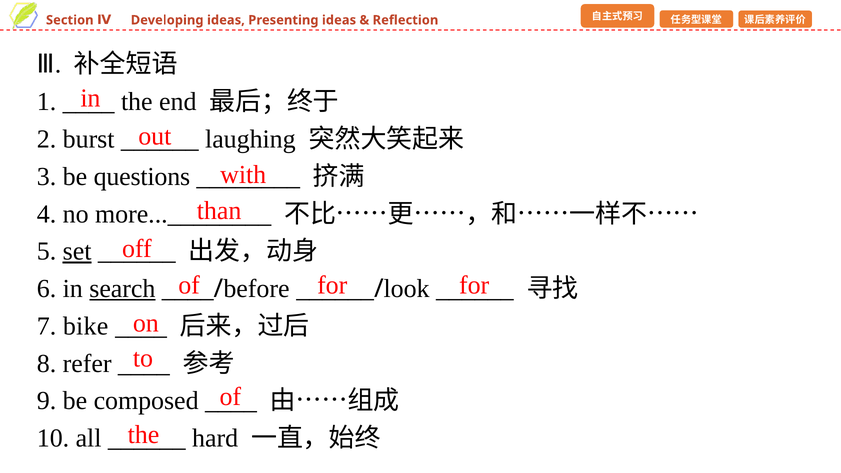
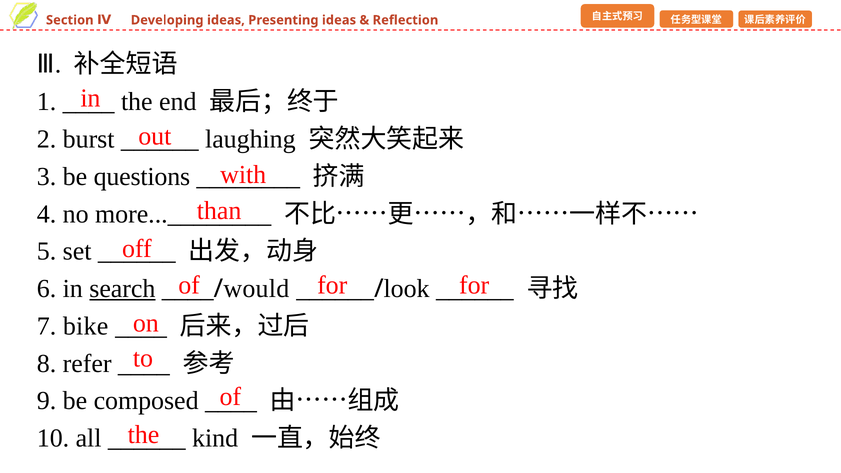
set underline: present -> none
before: before -> would
hard: hard -> kind
